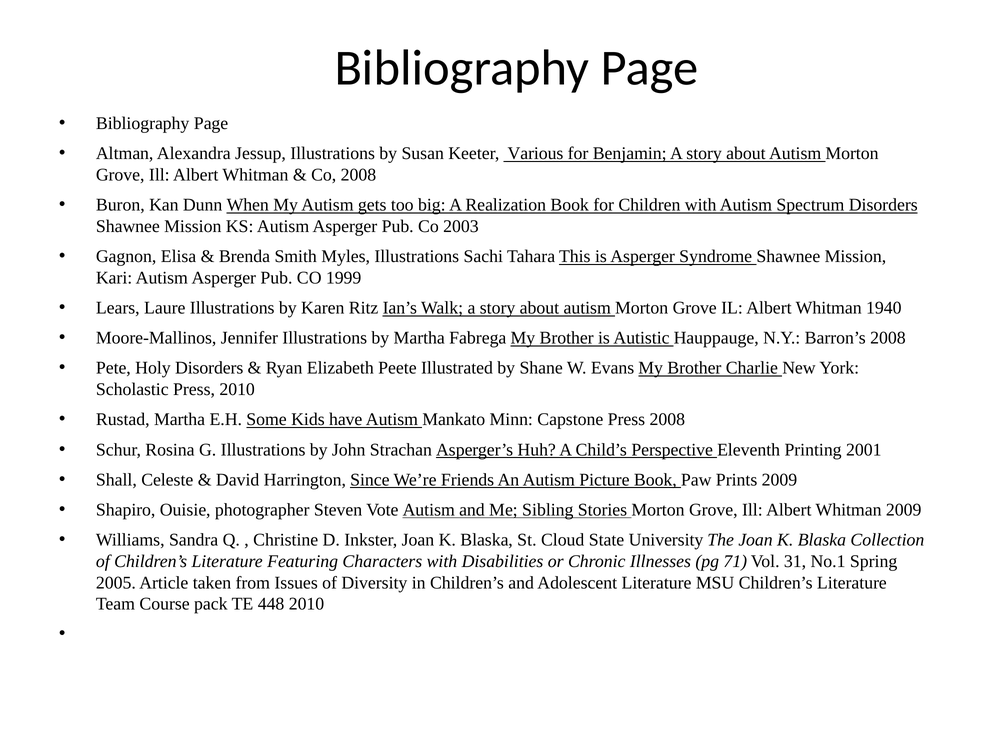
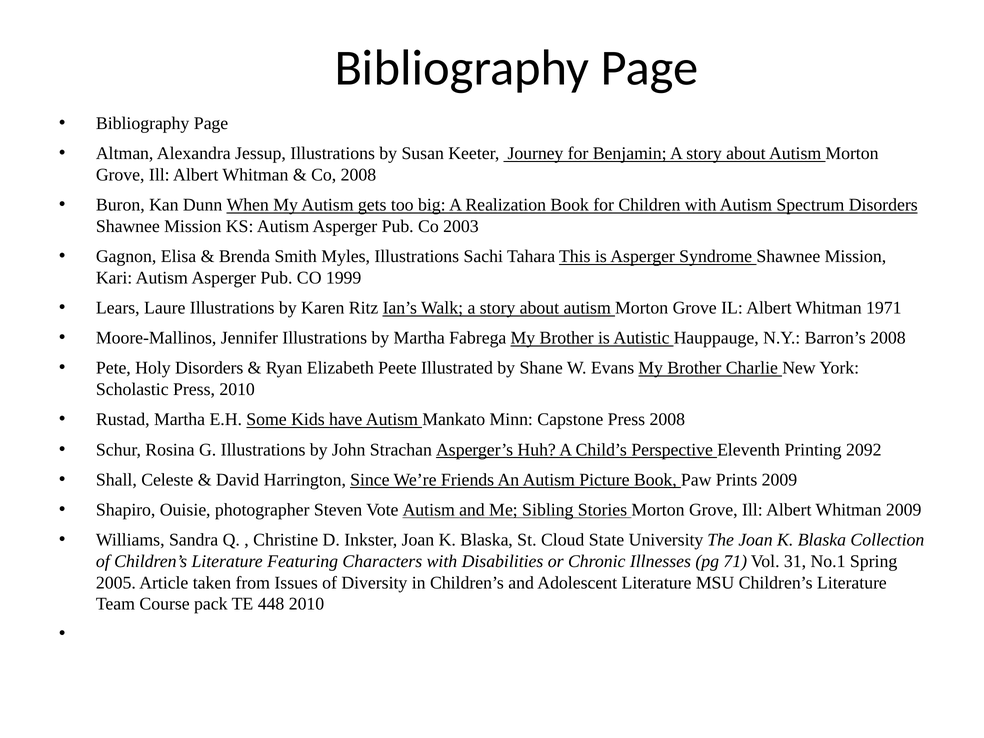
Various: Various -> Journey
1940: 1940 -> 1971
2001: 2001 -> 2092
